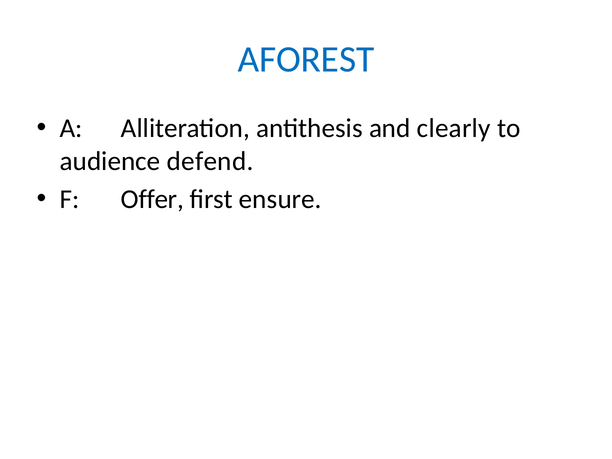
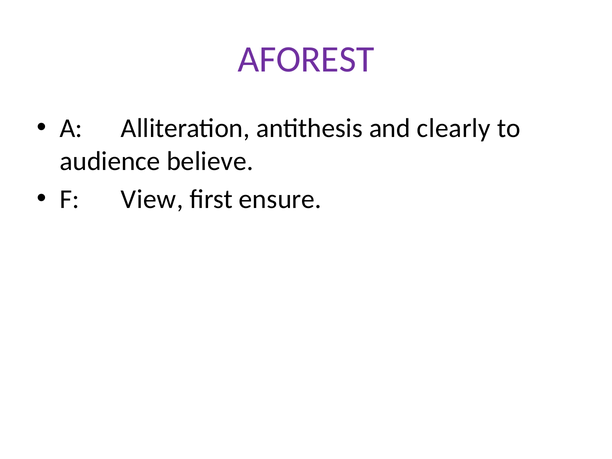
AFOREST colour: blue -> purple
defend: defend -> believe
Offer: Offer -> View
